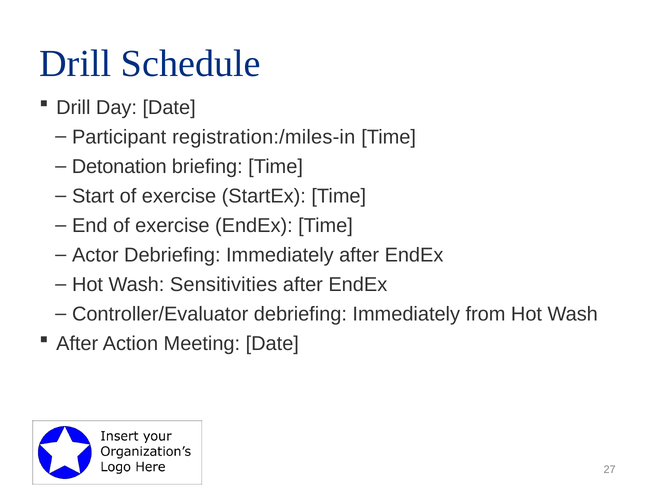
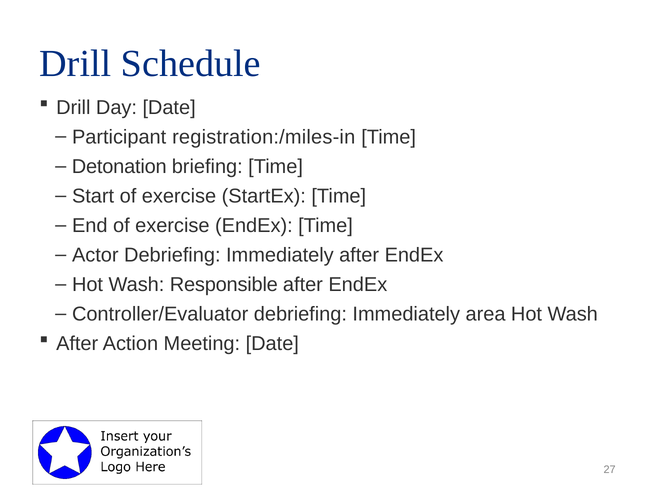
Sensitivities: Sensitivities -> Responsible
from: from -> area
